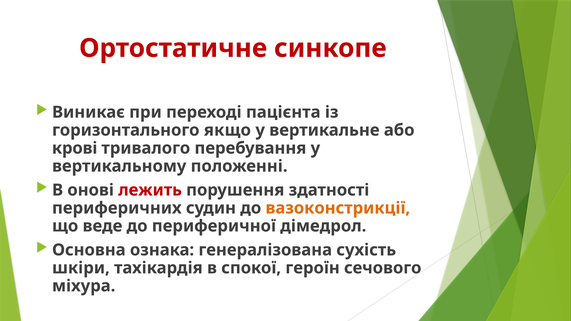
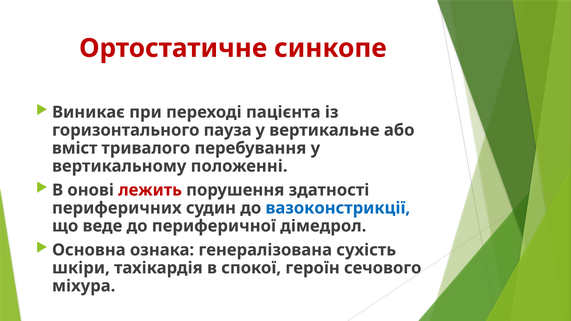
якщо: якщо -> пауза
крові: крові -> вміст
вазоконстрикції colour: orange -> blue
